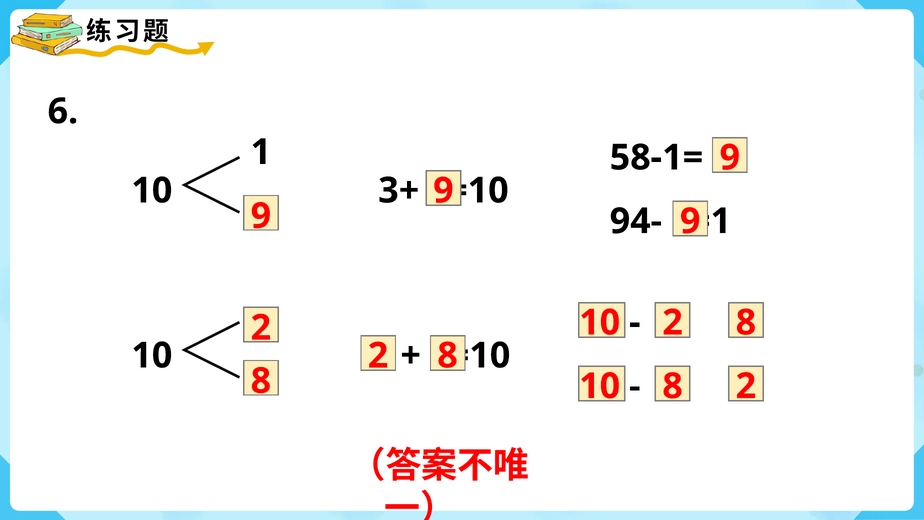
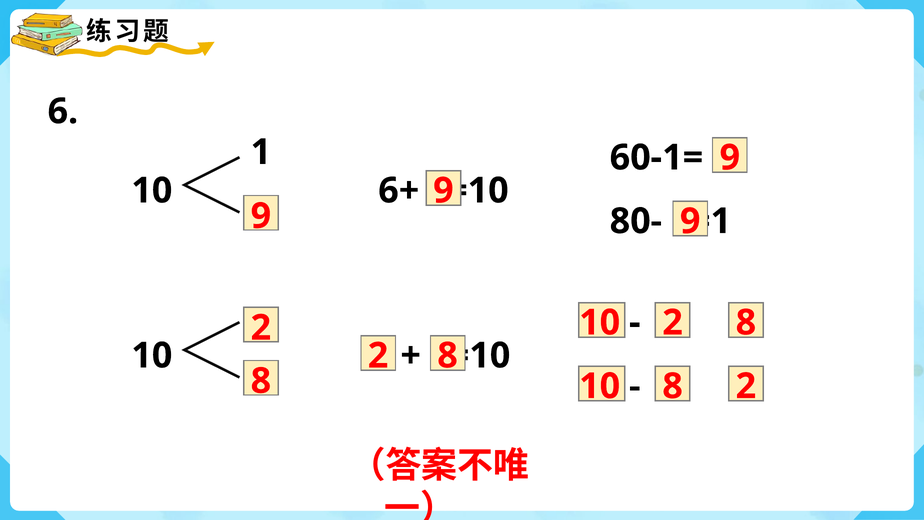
58-1=: 58-1= -> 60-1=
3+: 3+ -> 6+
94-: 94- -> 80-
